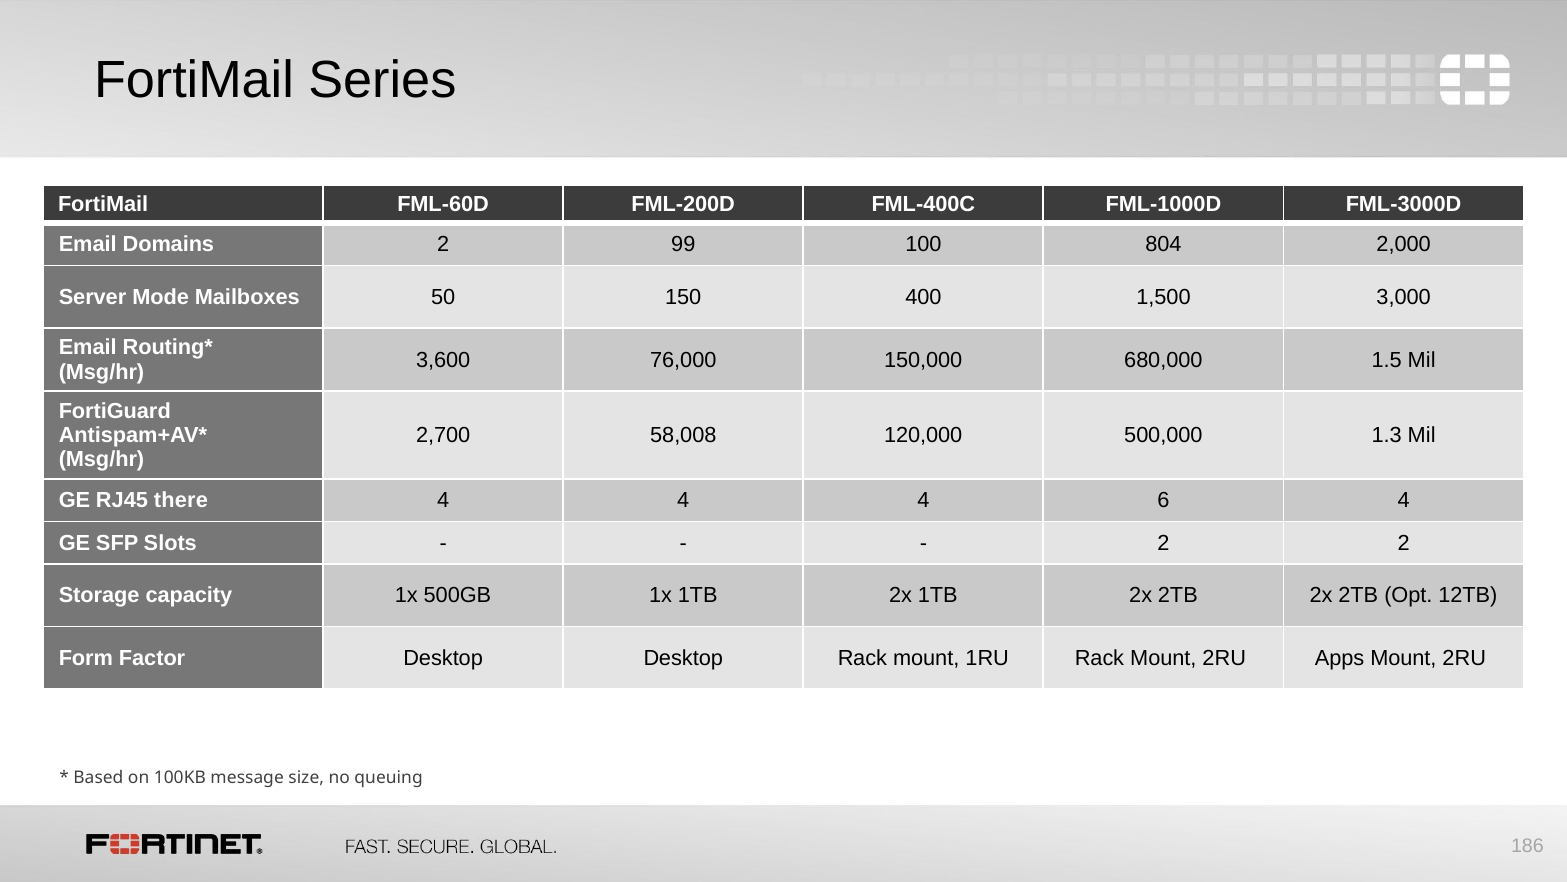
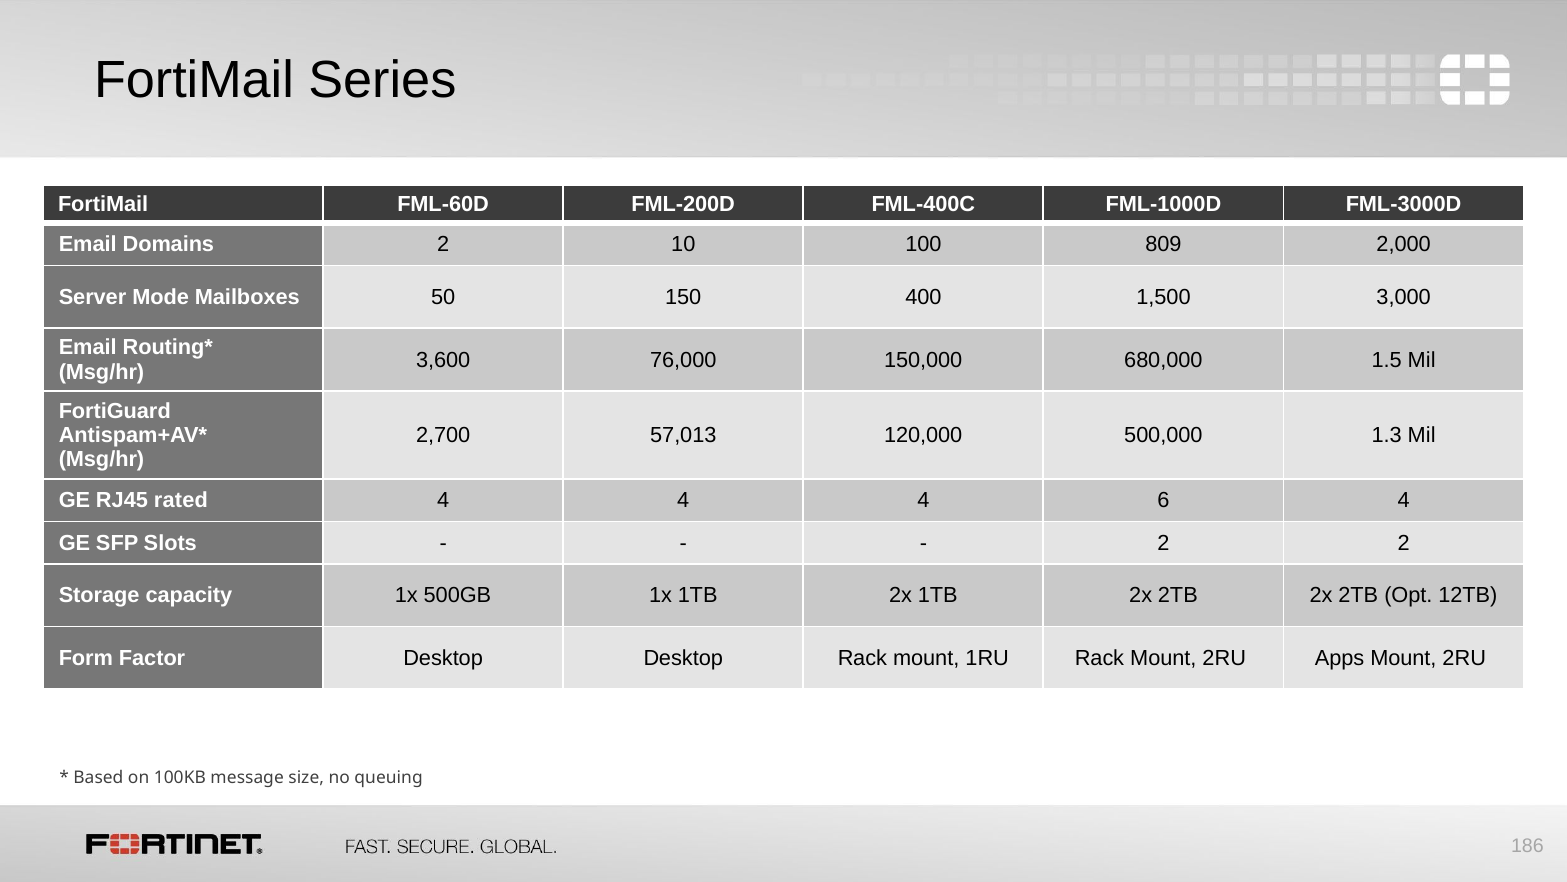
99: 99 -> 10
804: 804 -> 809
58,008: 58,008 -> 57,013
there: there -> rated
